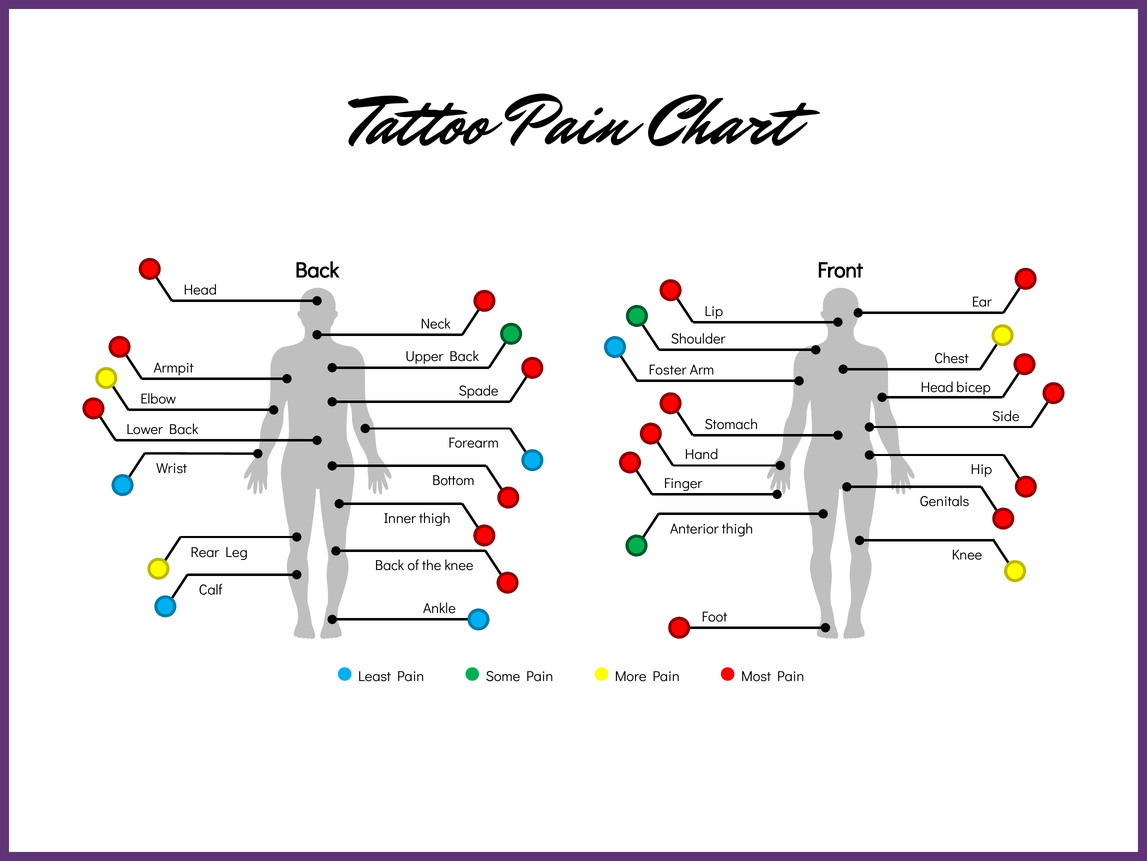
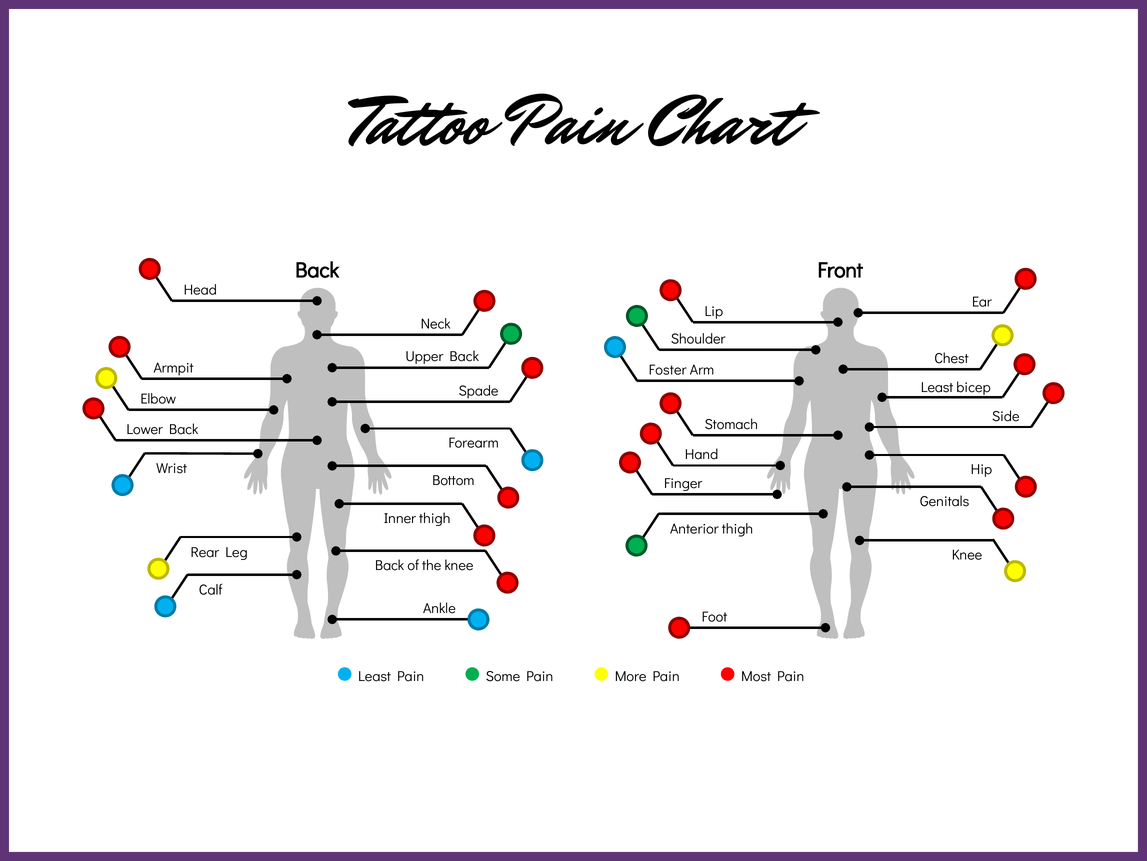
Head at (937, 387): Head -> Least
